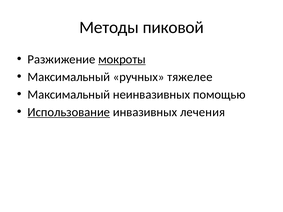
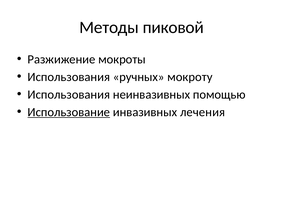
мокроты underline: present -> none
Максимальный at (69, 77): Максимальный -> Использования
тяжелее: тяжелее -> мокроту
Максимальный at (69, 95): Максимальный -> Использования
